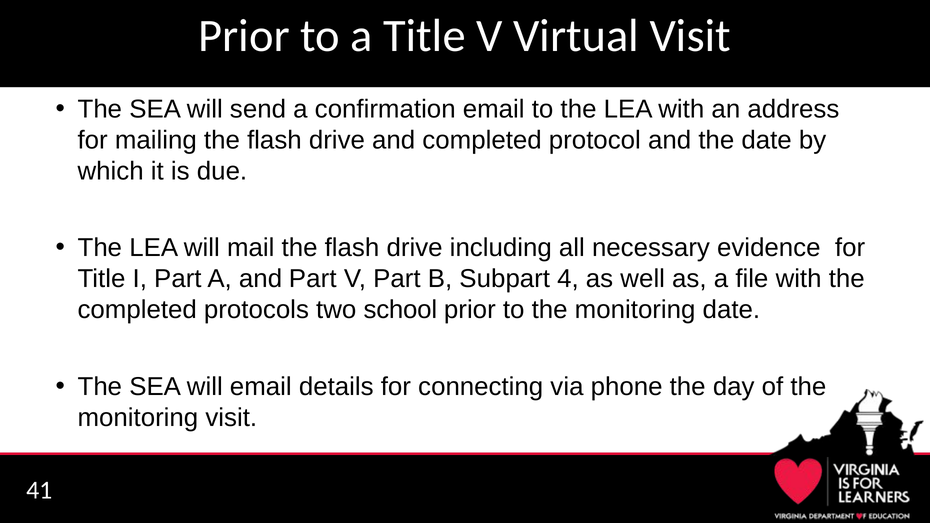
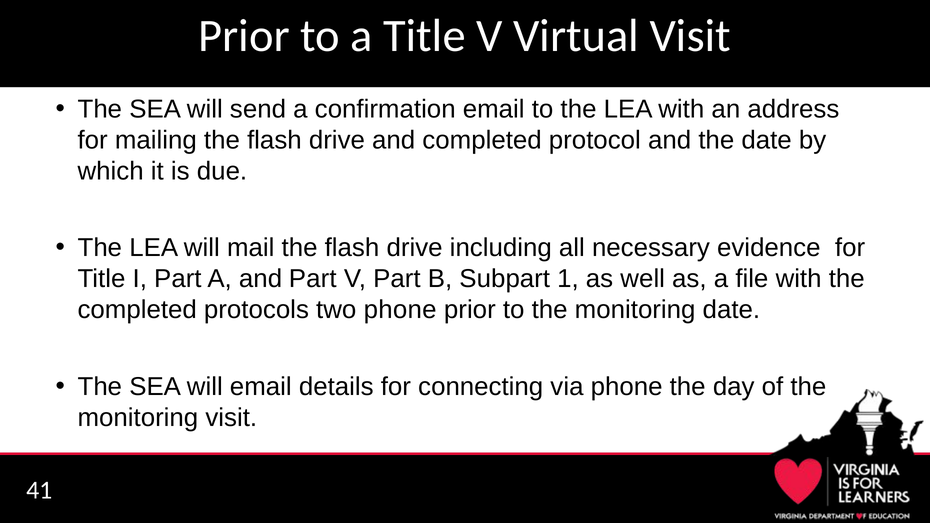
4: 4 -> 1
two school: school -> phone
